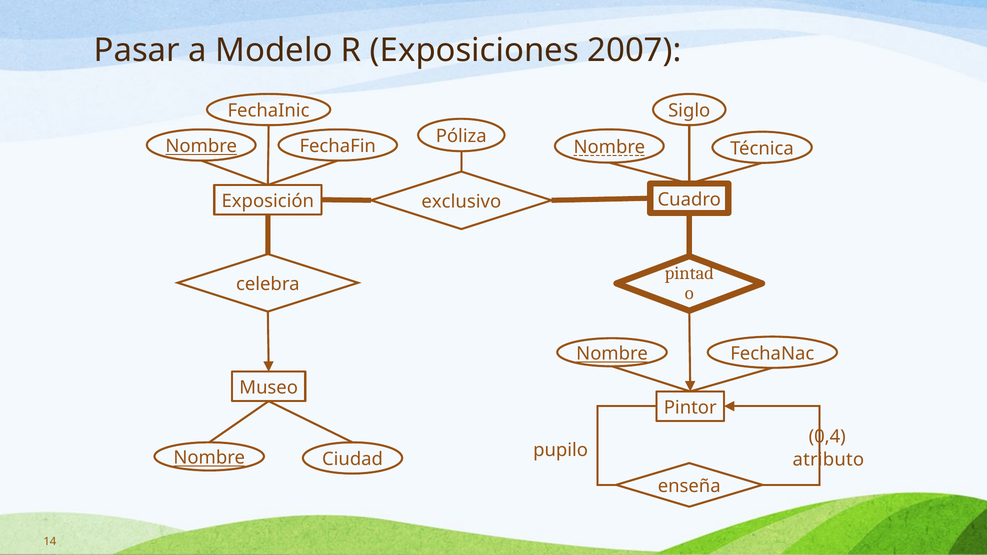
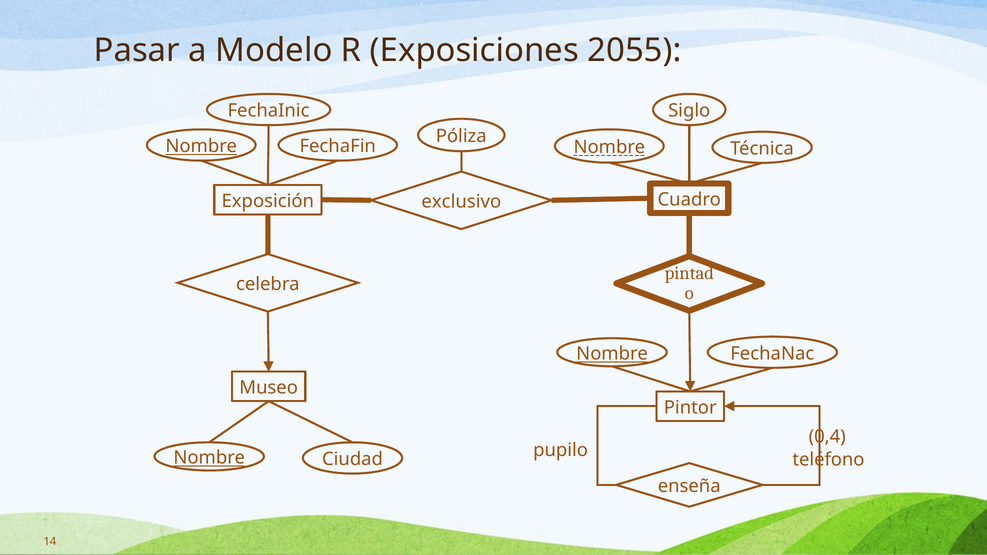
2007: 2007 -> 2055
atributo: atributo -> teléfono
